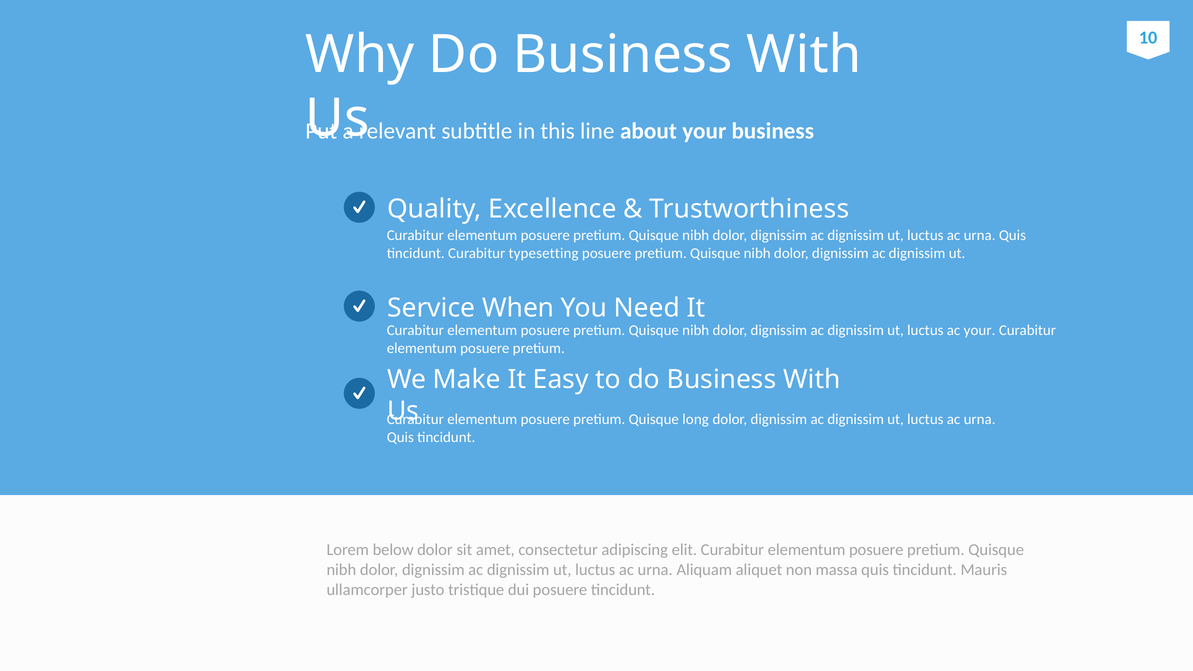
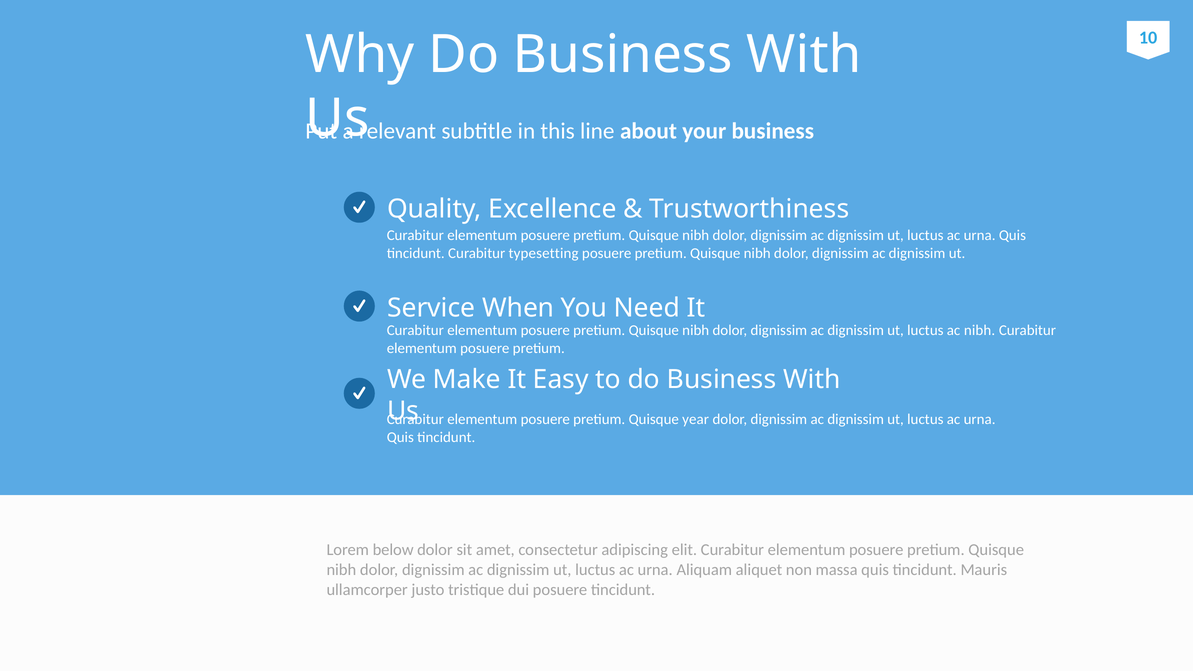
ac your: your -> nibh
long: long -> year
